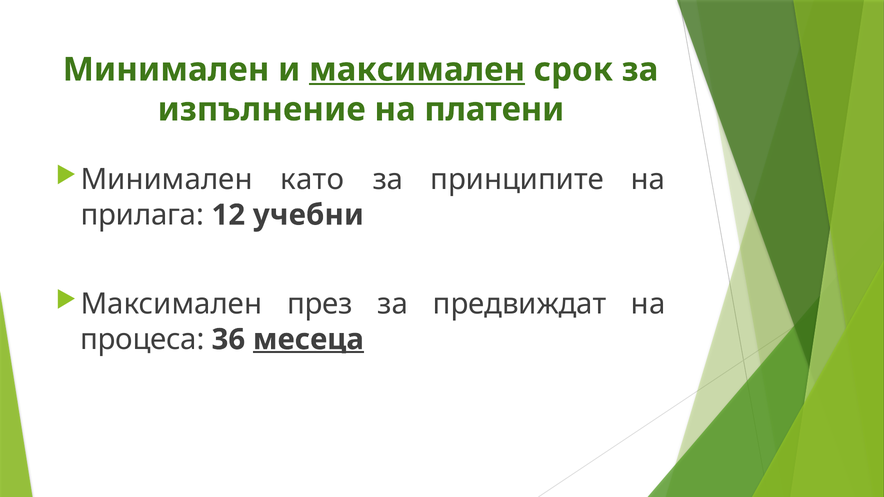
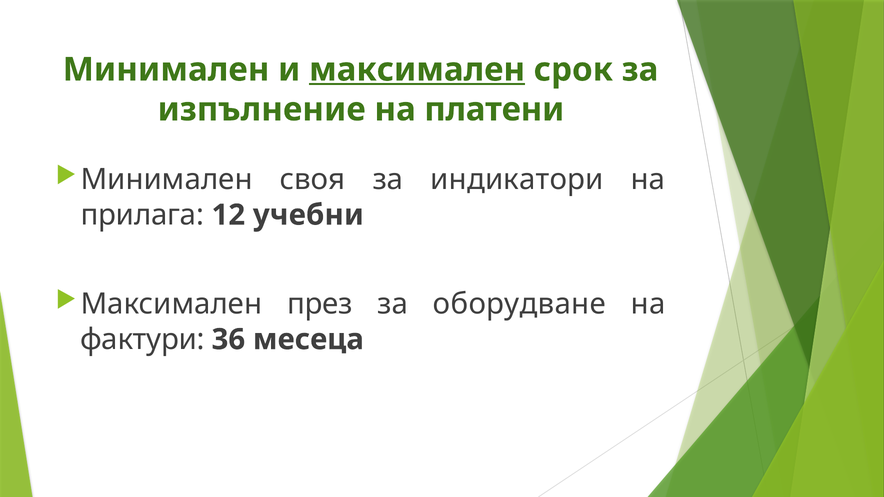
като: като -> своя
принципите: принципите -> индикатори
предвиждат: предвиждат -> оборудване
процеса: процеса -> фактури
месеца underline: present -> none
